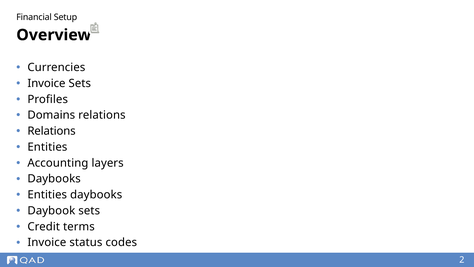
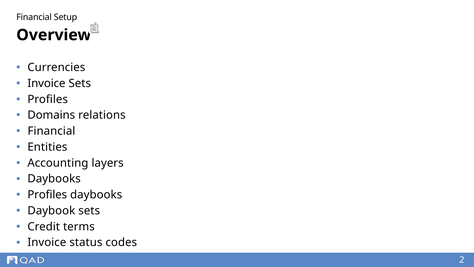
Relations at (52, 131): Relations -> Financial
Entities at (47, 195): Entities -> Profiles
